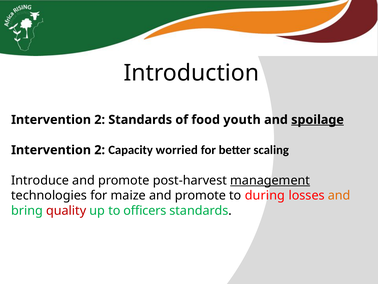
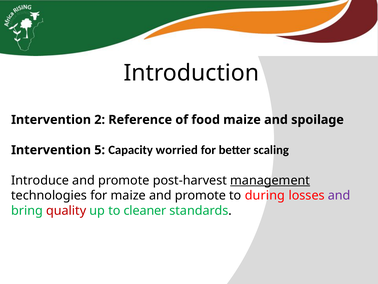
2 Standards: Standards -> Reference
food youth: youth -> maize
spoilage underline: present -> none
2 at (100, 150): 2 -> 5
and at (339, 195) colour: orange -> purple
officers: officers -> cleaner
